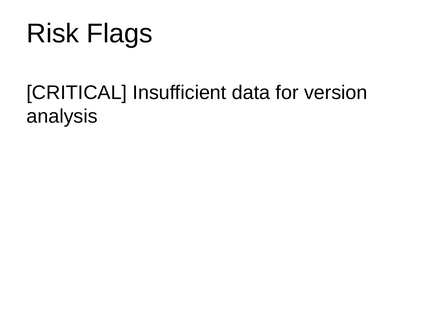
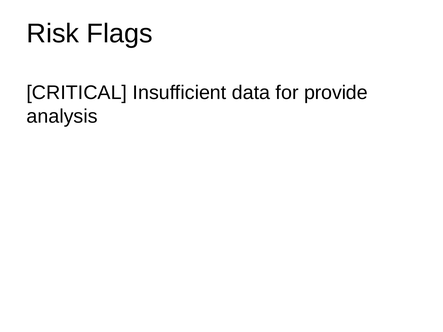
version: version -> provide
